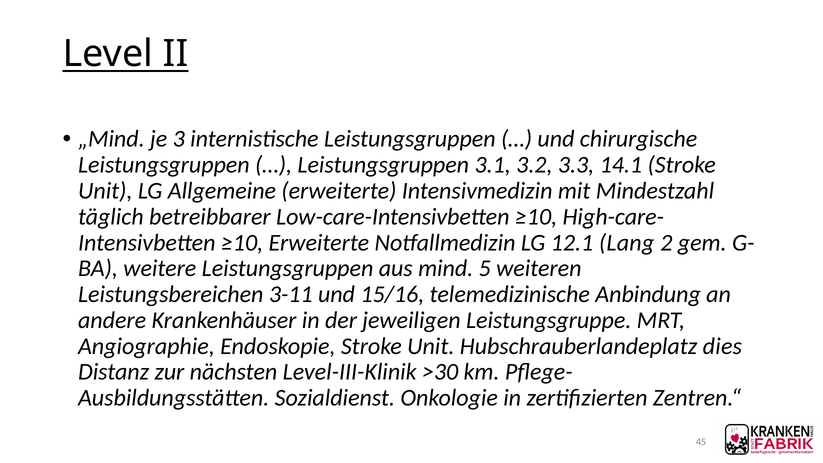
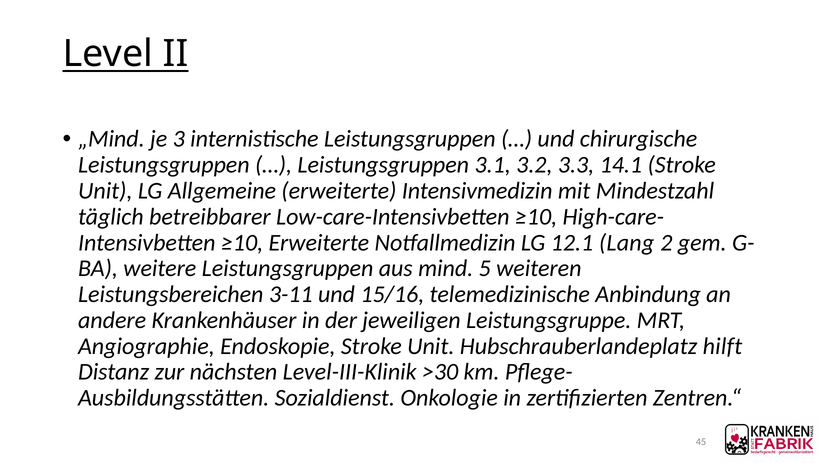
dies: dies -> hilft
